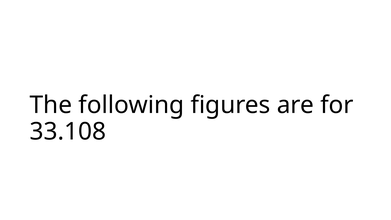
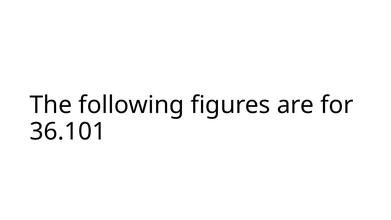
33.108: 33.108 -> 36.101
